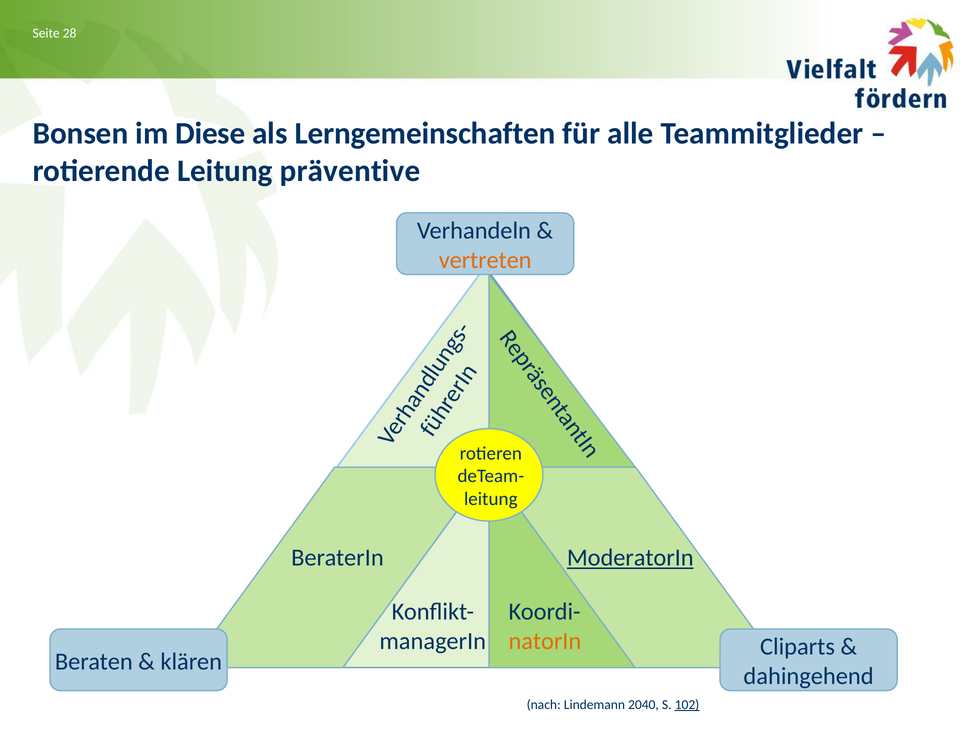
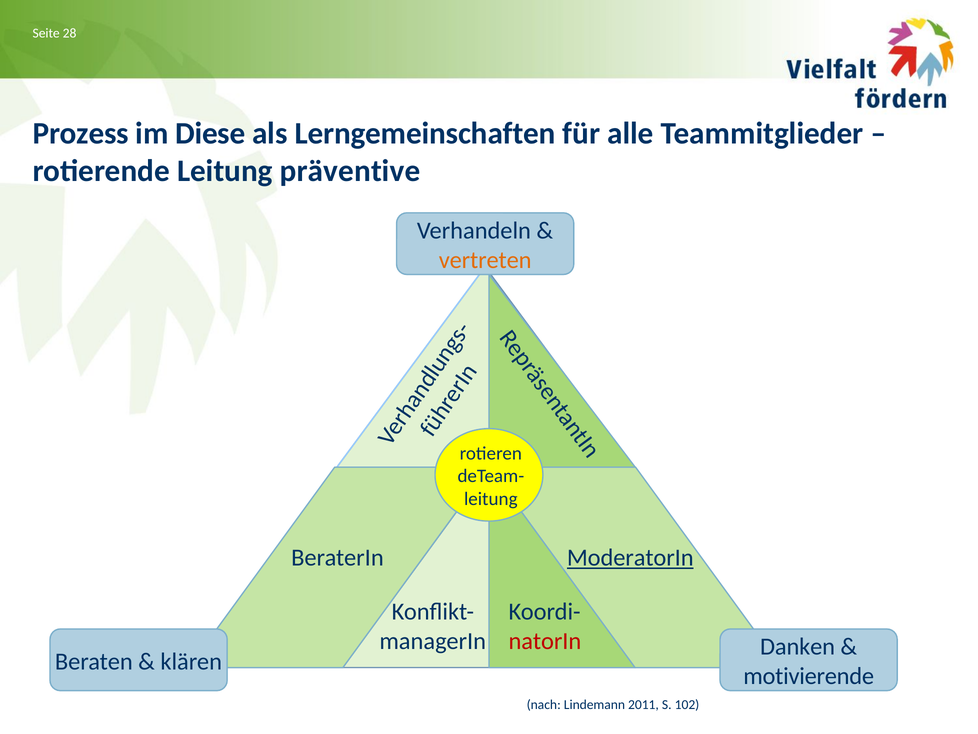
Bonsen: Bonsen -> Prozess
natorIn colour: orange -> red
Cliparts: Cliparts -> Danken
dahingehend: dahingehend -> motivierende
2040: 2040 -> 2011
102 underline: present -> none
